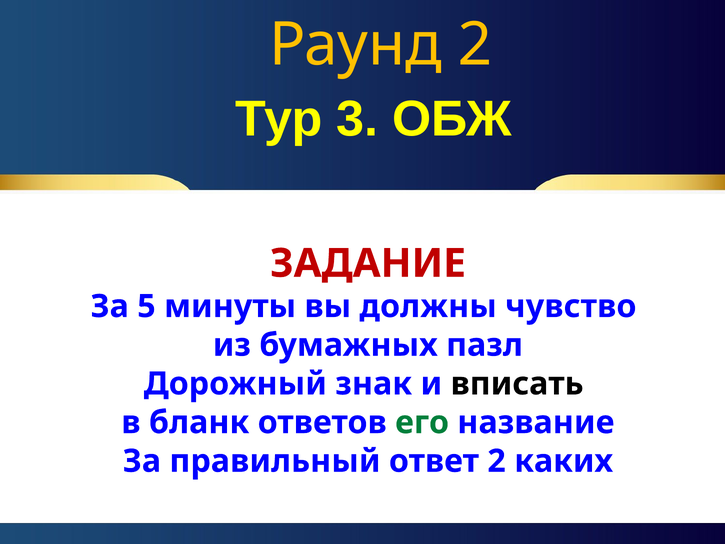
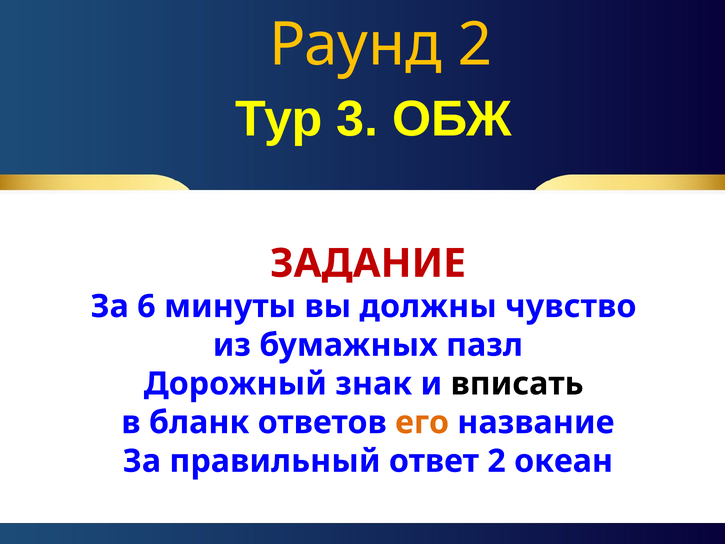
5: 5 -> 6
его colour: green -> orange
каких: каких -> океан
